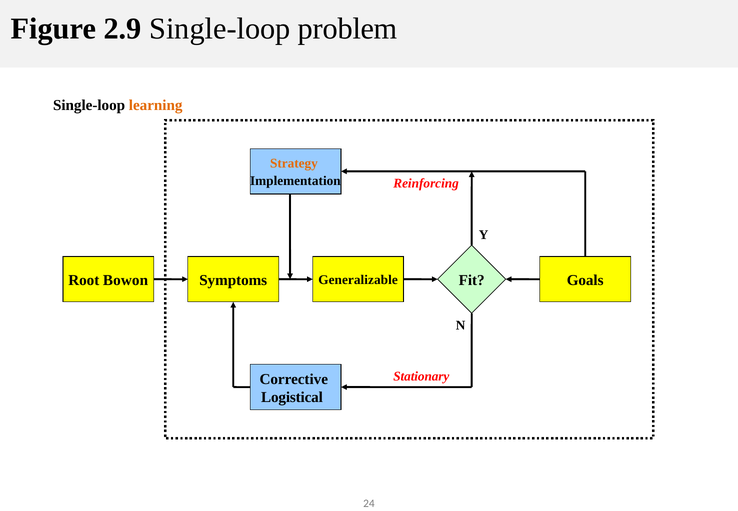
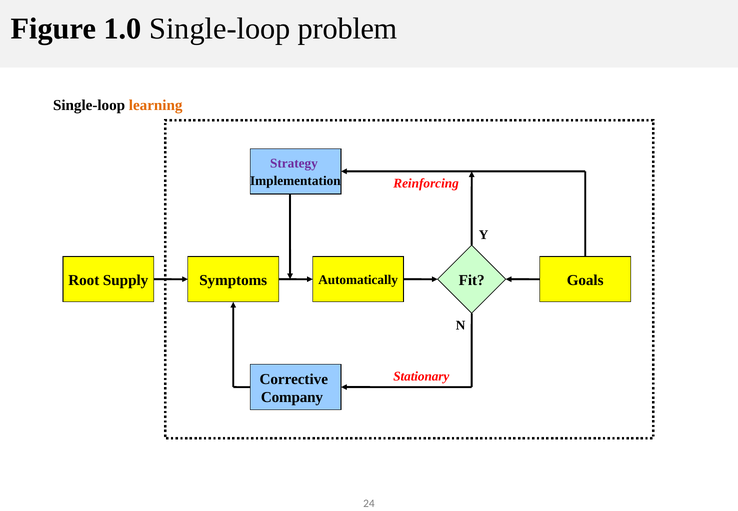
2.9: 2.9 -> 1.0
Strategy colour: orange -> purple
Bowon: Bowon -> Supply
Generalizable: Generalizable -> Automatically
Logistical: Logistical -> Company
